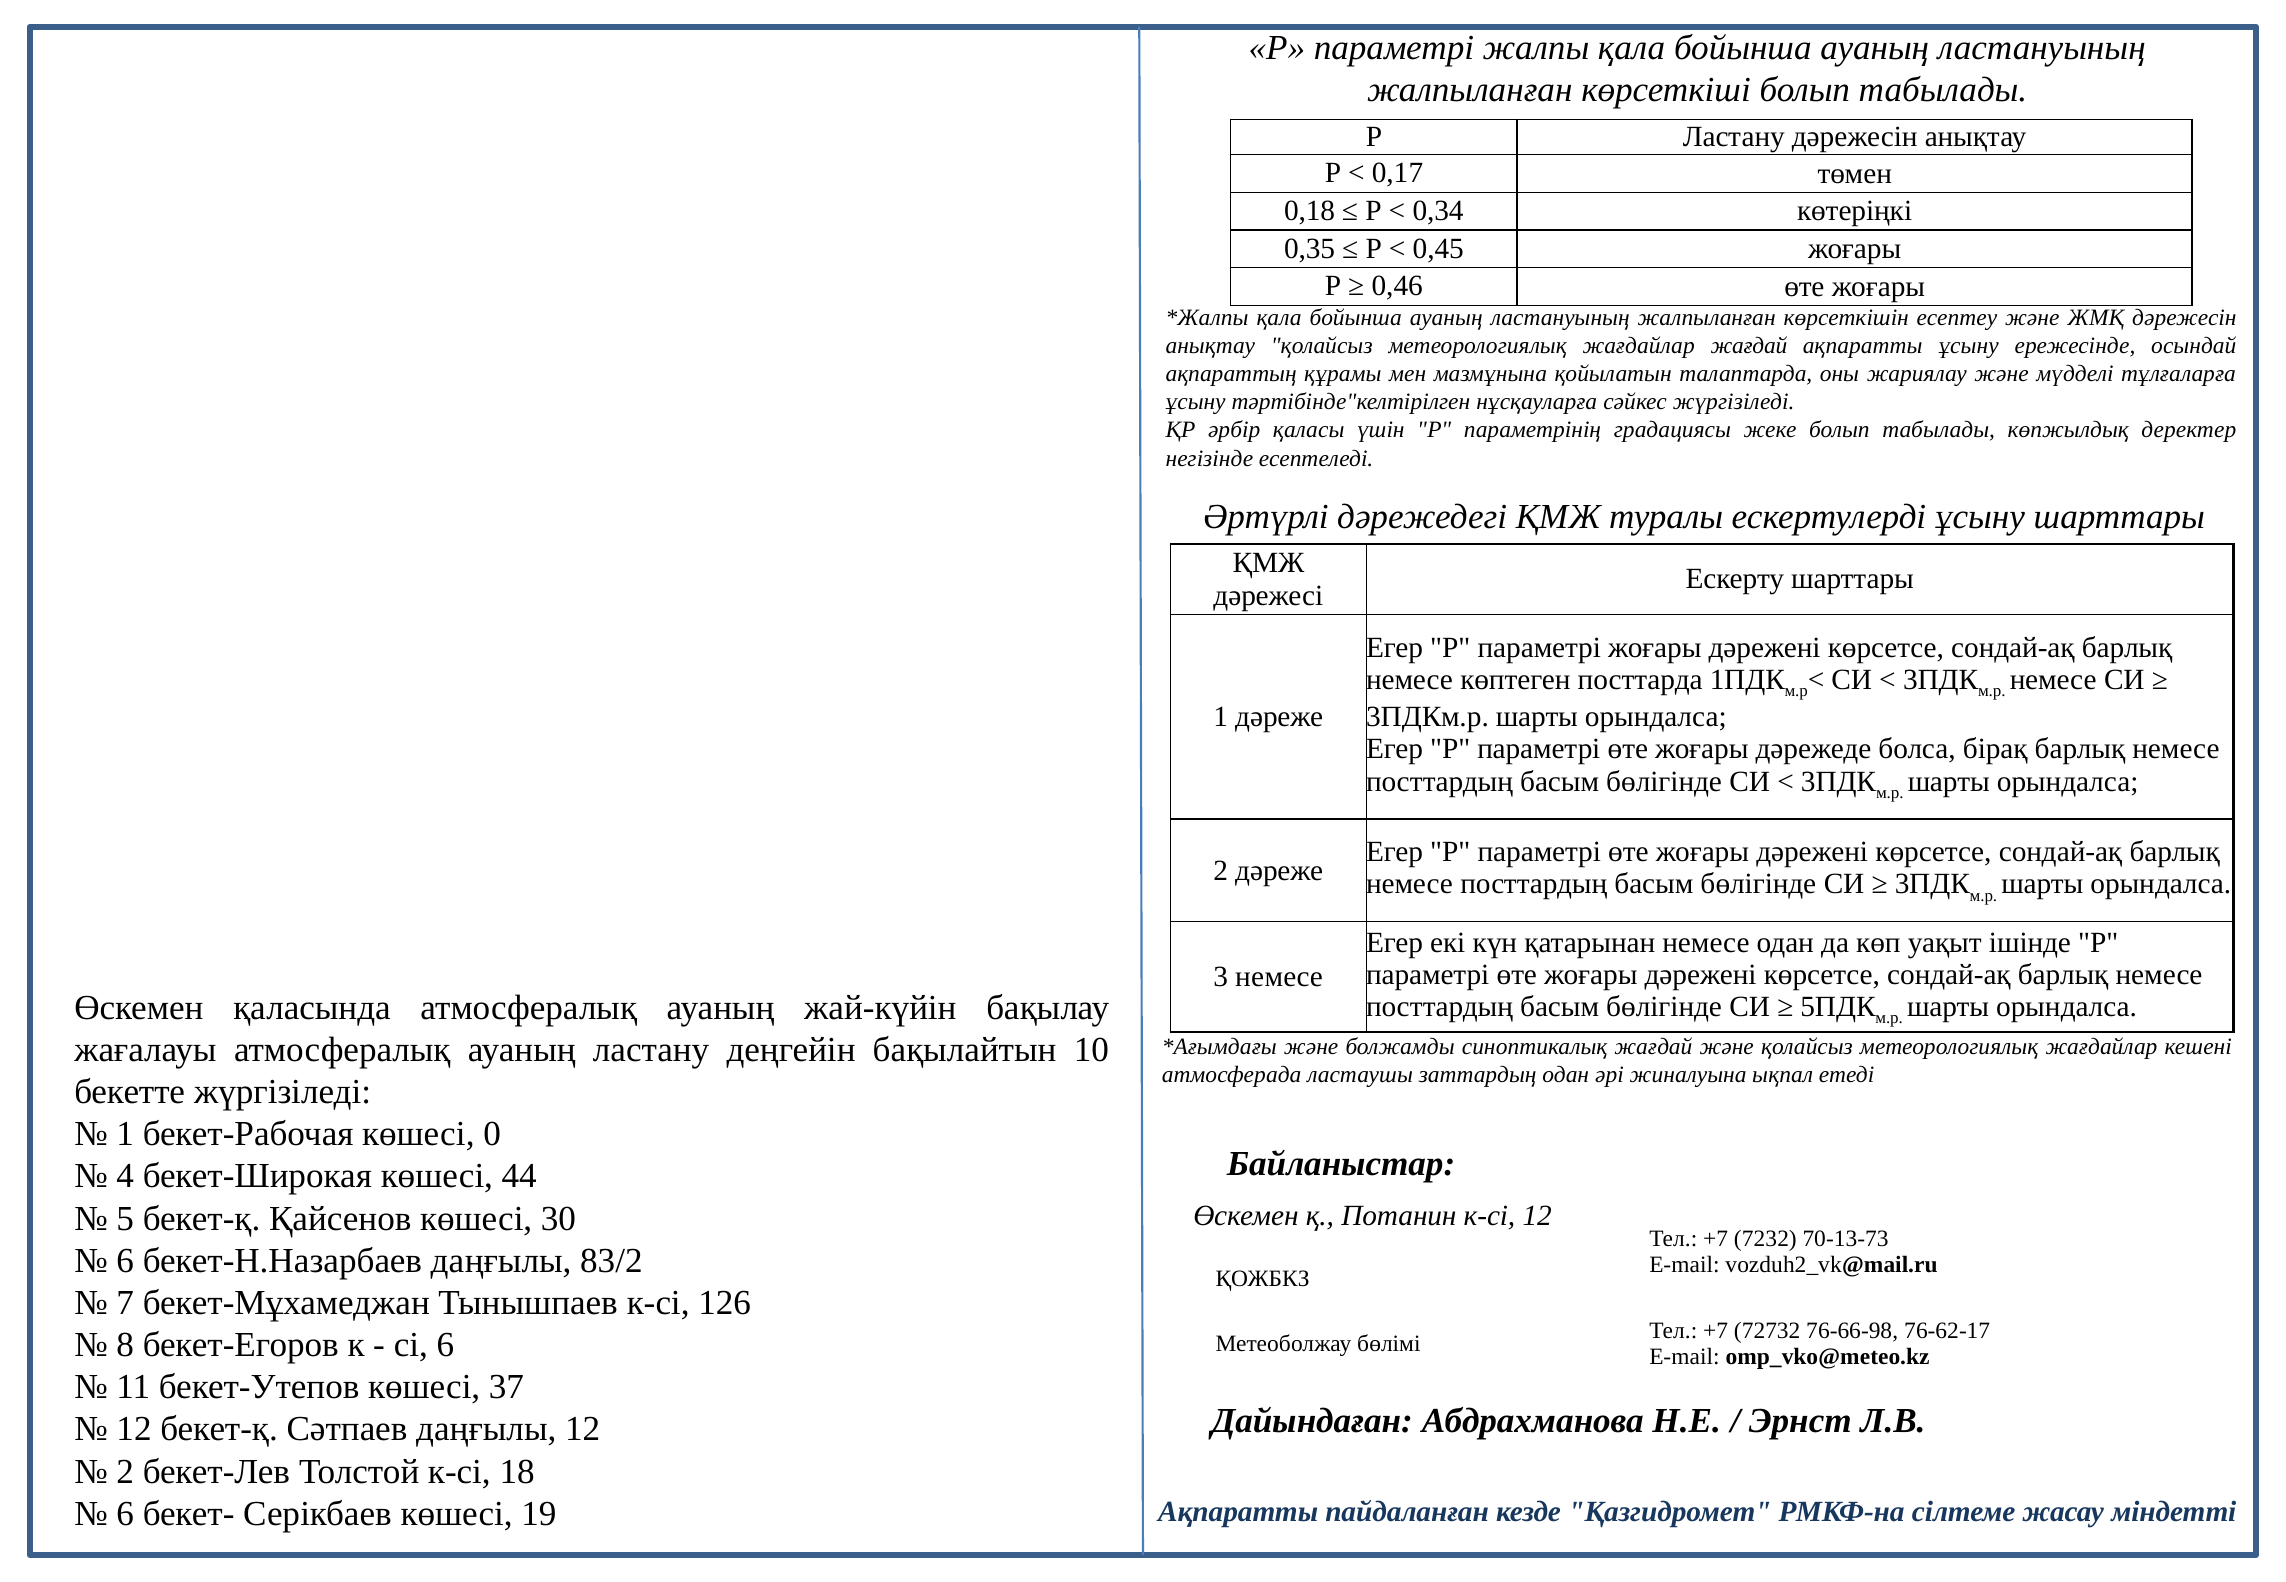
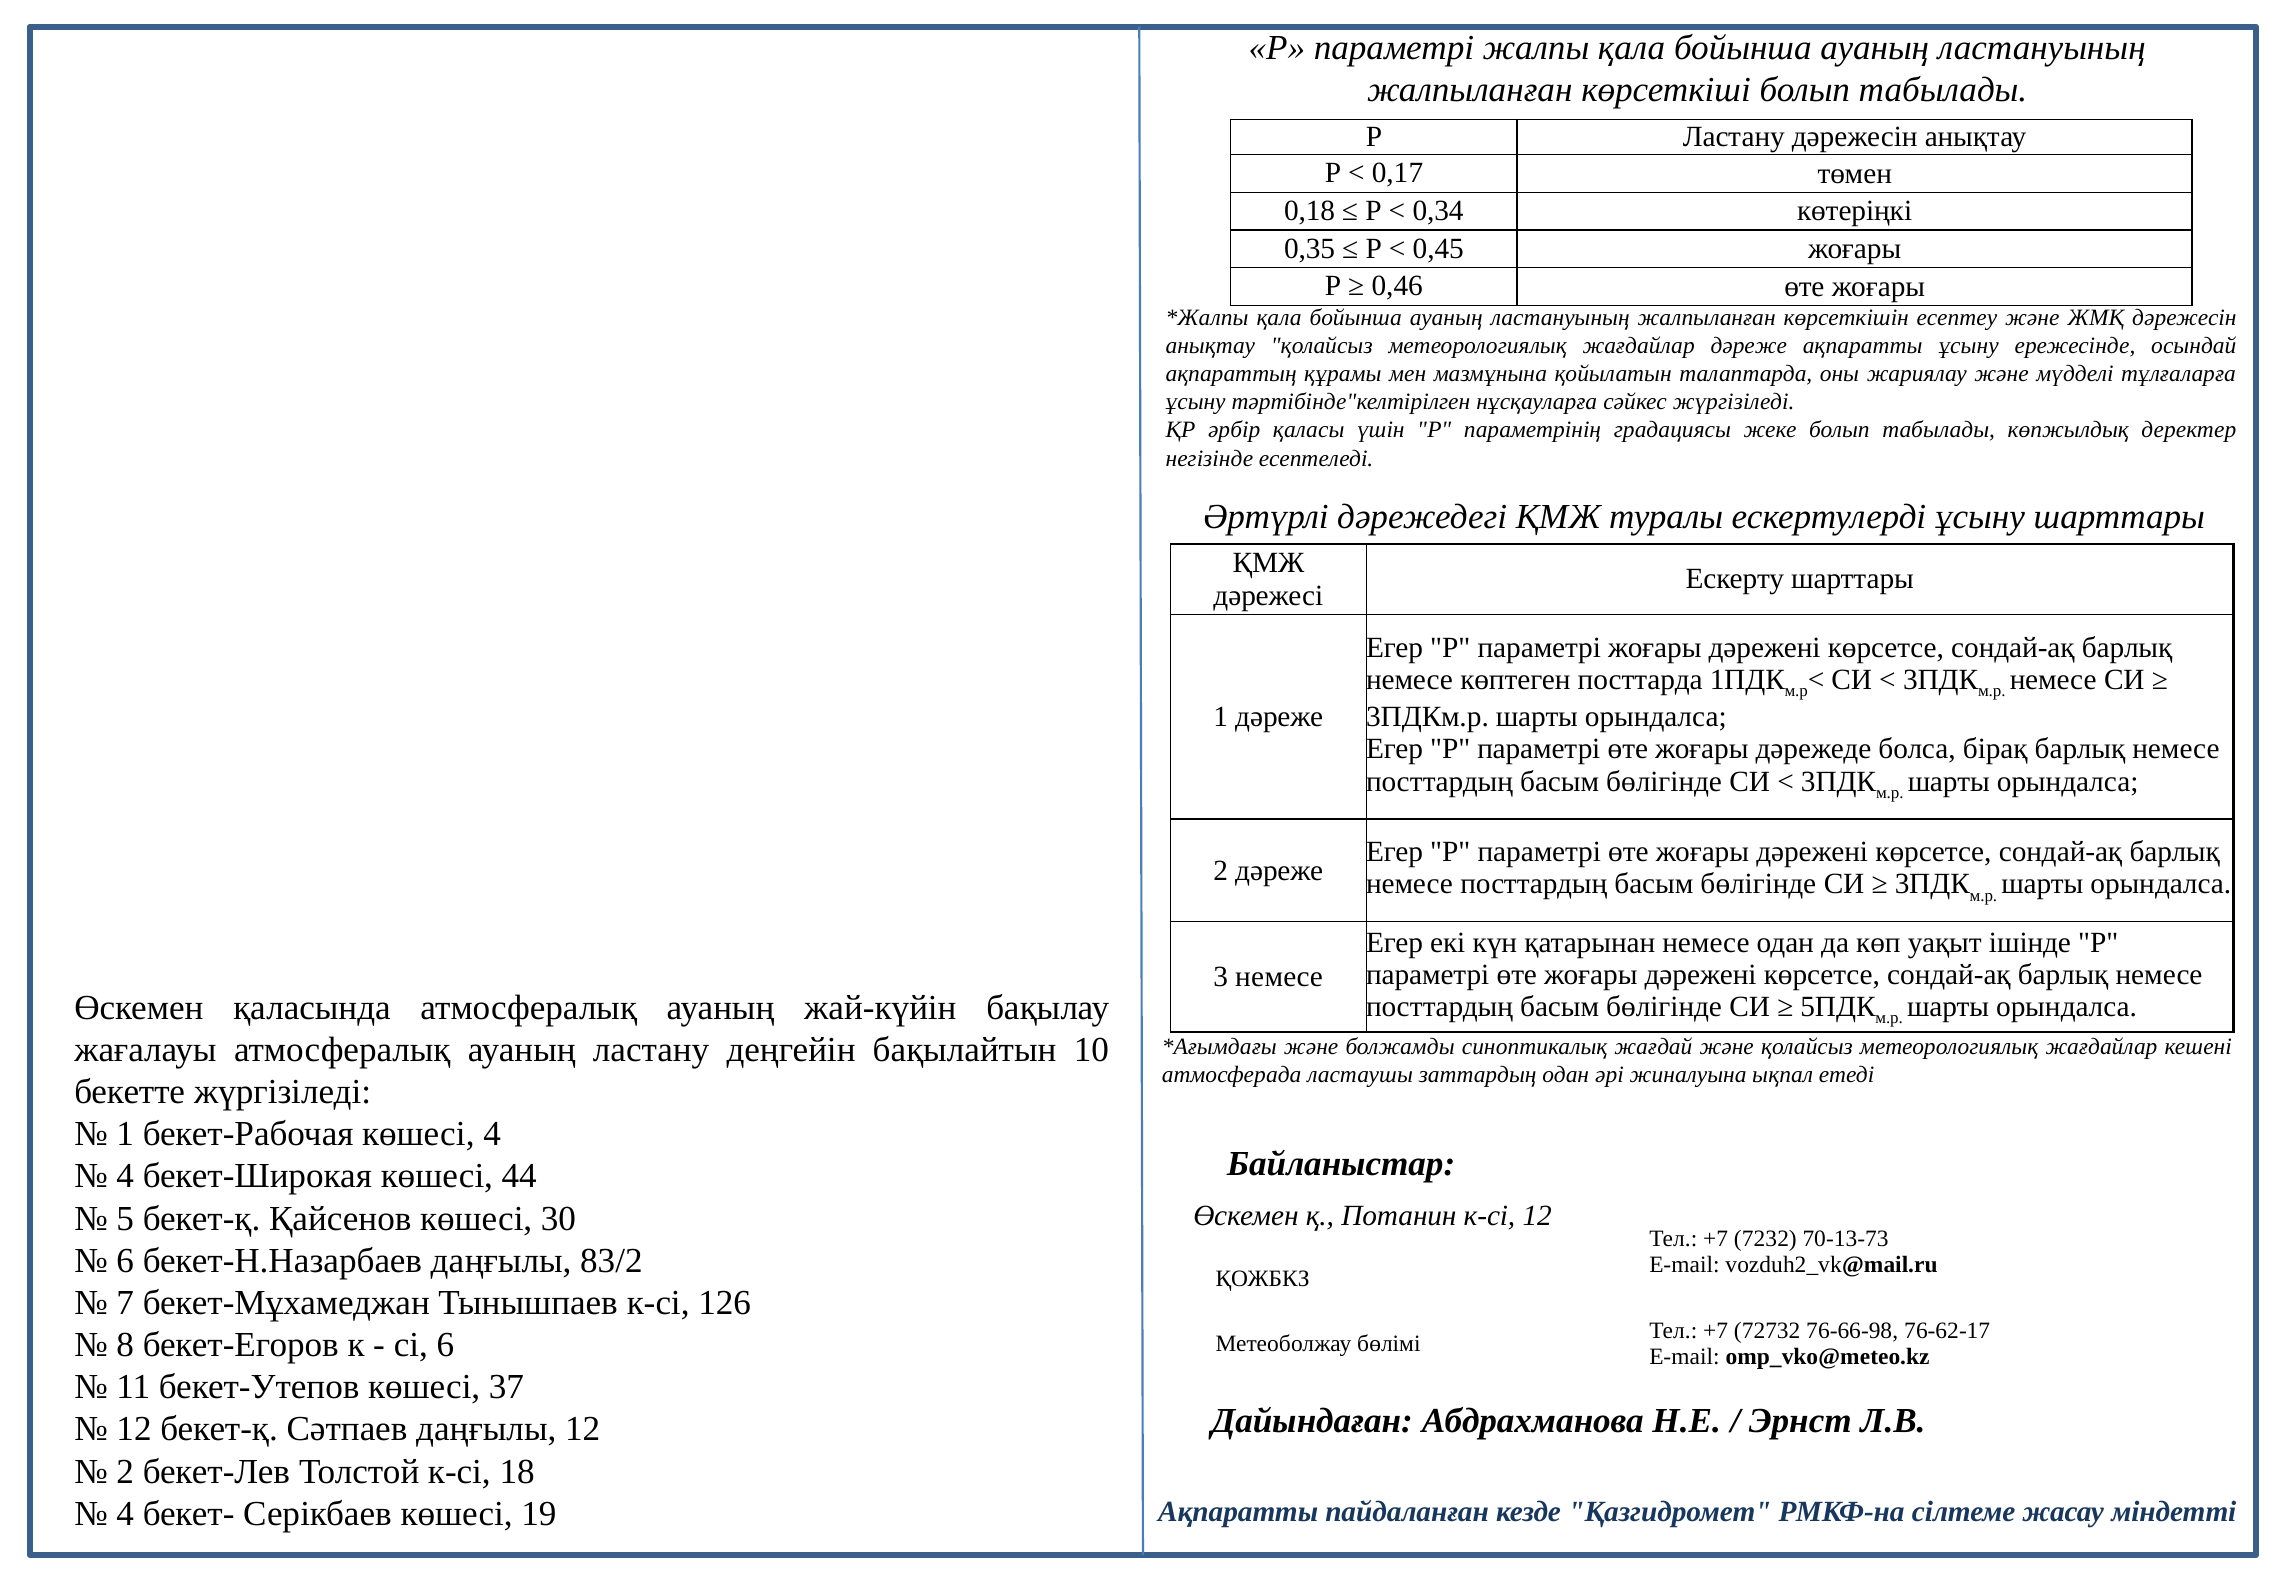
жағдайлар жағдай: жағдай -> дәреже
көшесі 0: 0 -> 4
6 at (125, 1514): 6 -> 4
